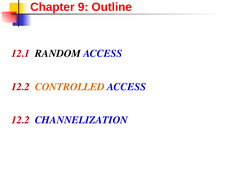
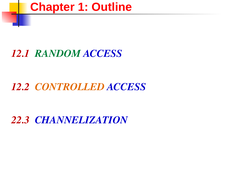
9: 9 -> 1
RANDOM colour: black -> green
12.2 at (21, 120): 12.2 -> 22.3
